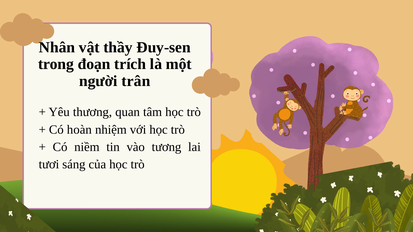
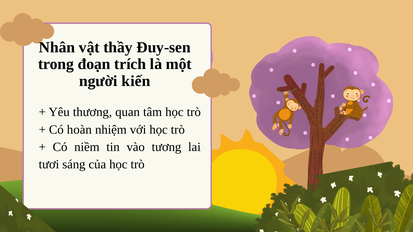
trân: trân -> kiến
